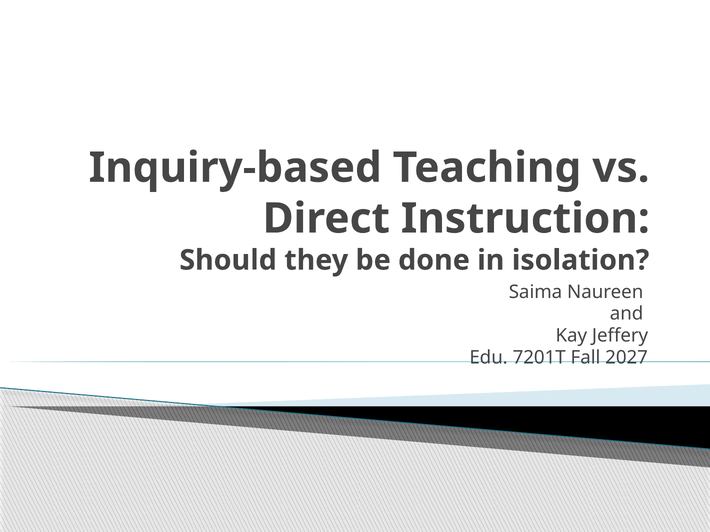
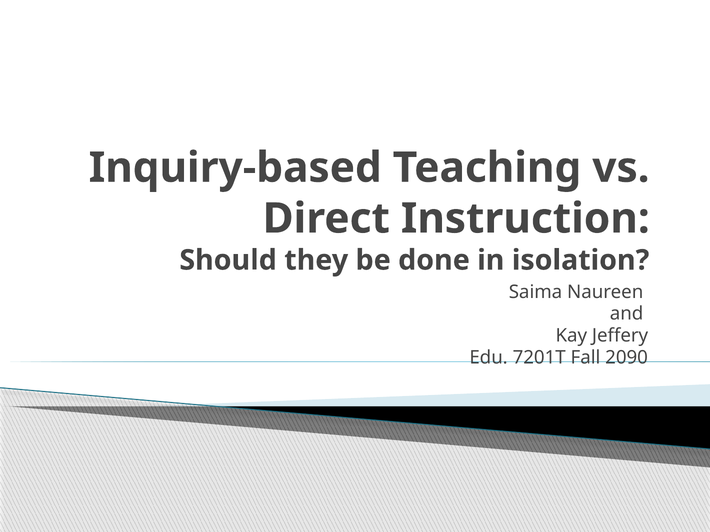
2027: 2027 -> 2090
